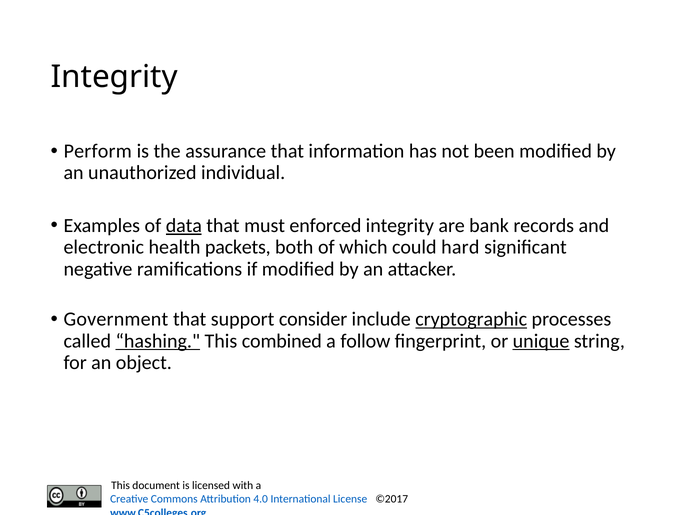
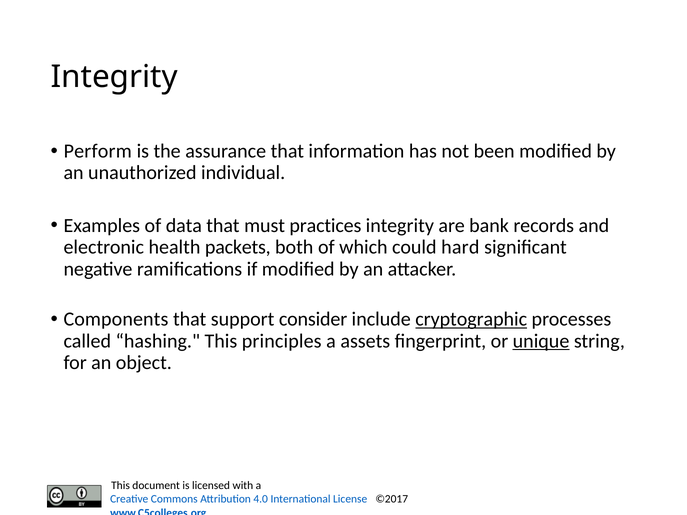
data underline: present -> none
enforced: enforced -> practices
Government: Government -> Components
hashing underline: present -> none
combined: combined -> principles
follow: follow -> assets
